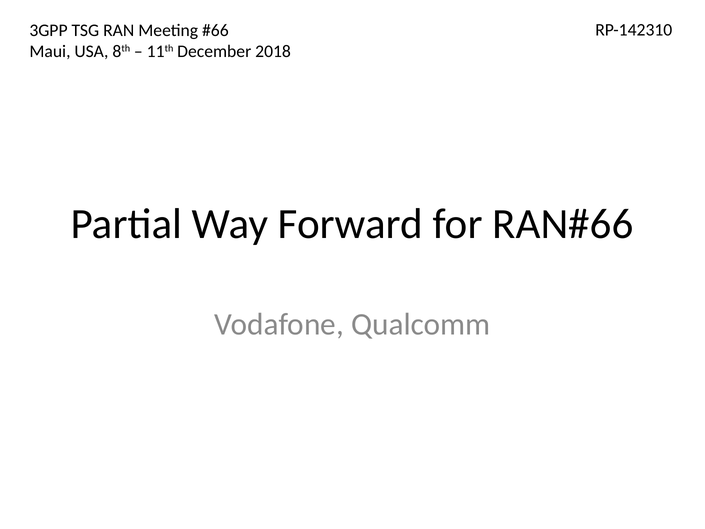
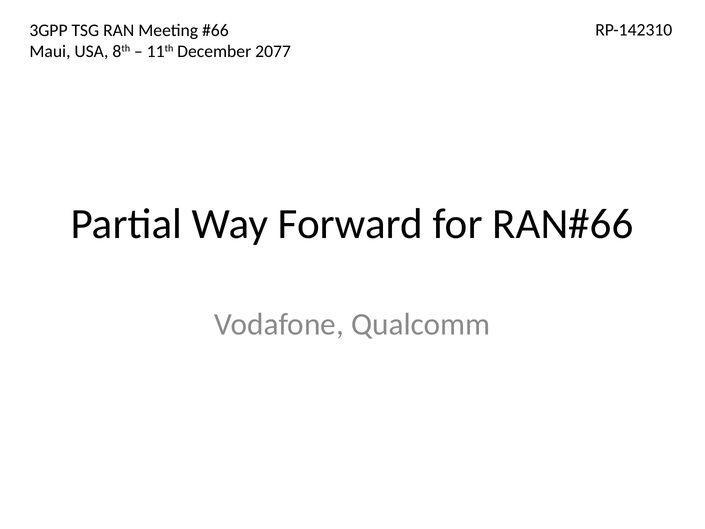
2018: 2018 -> 2077
